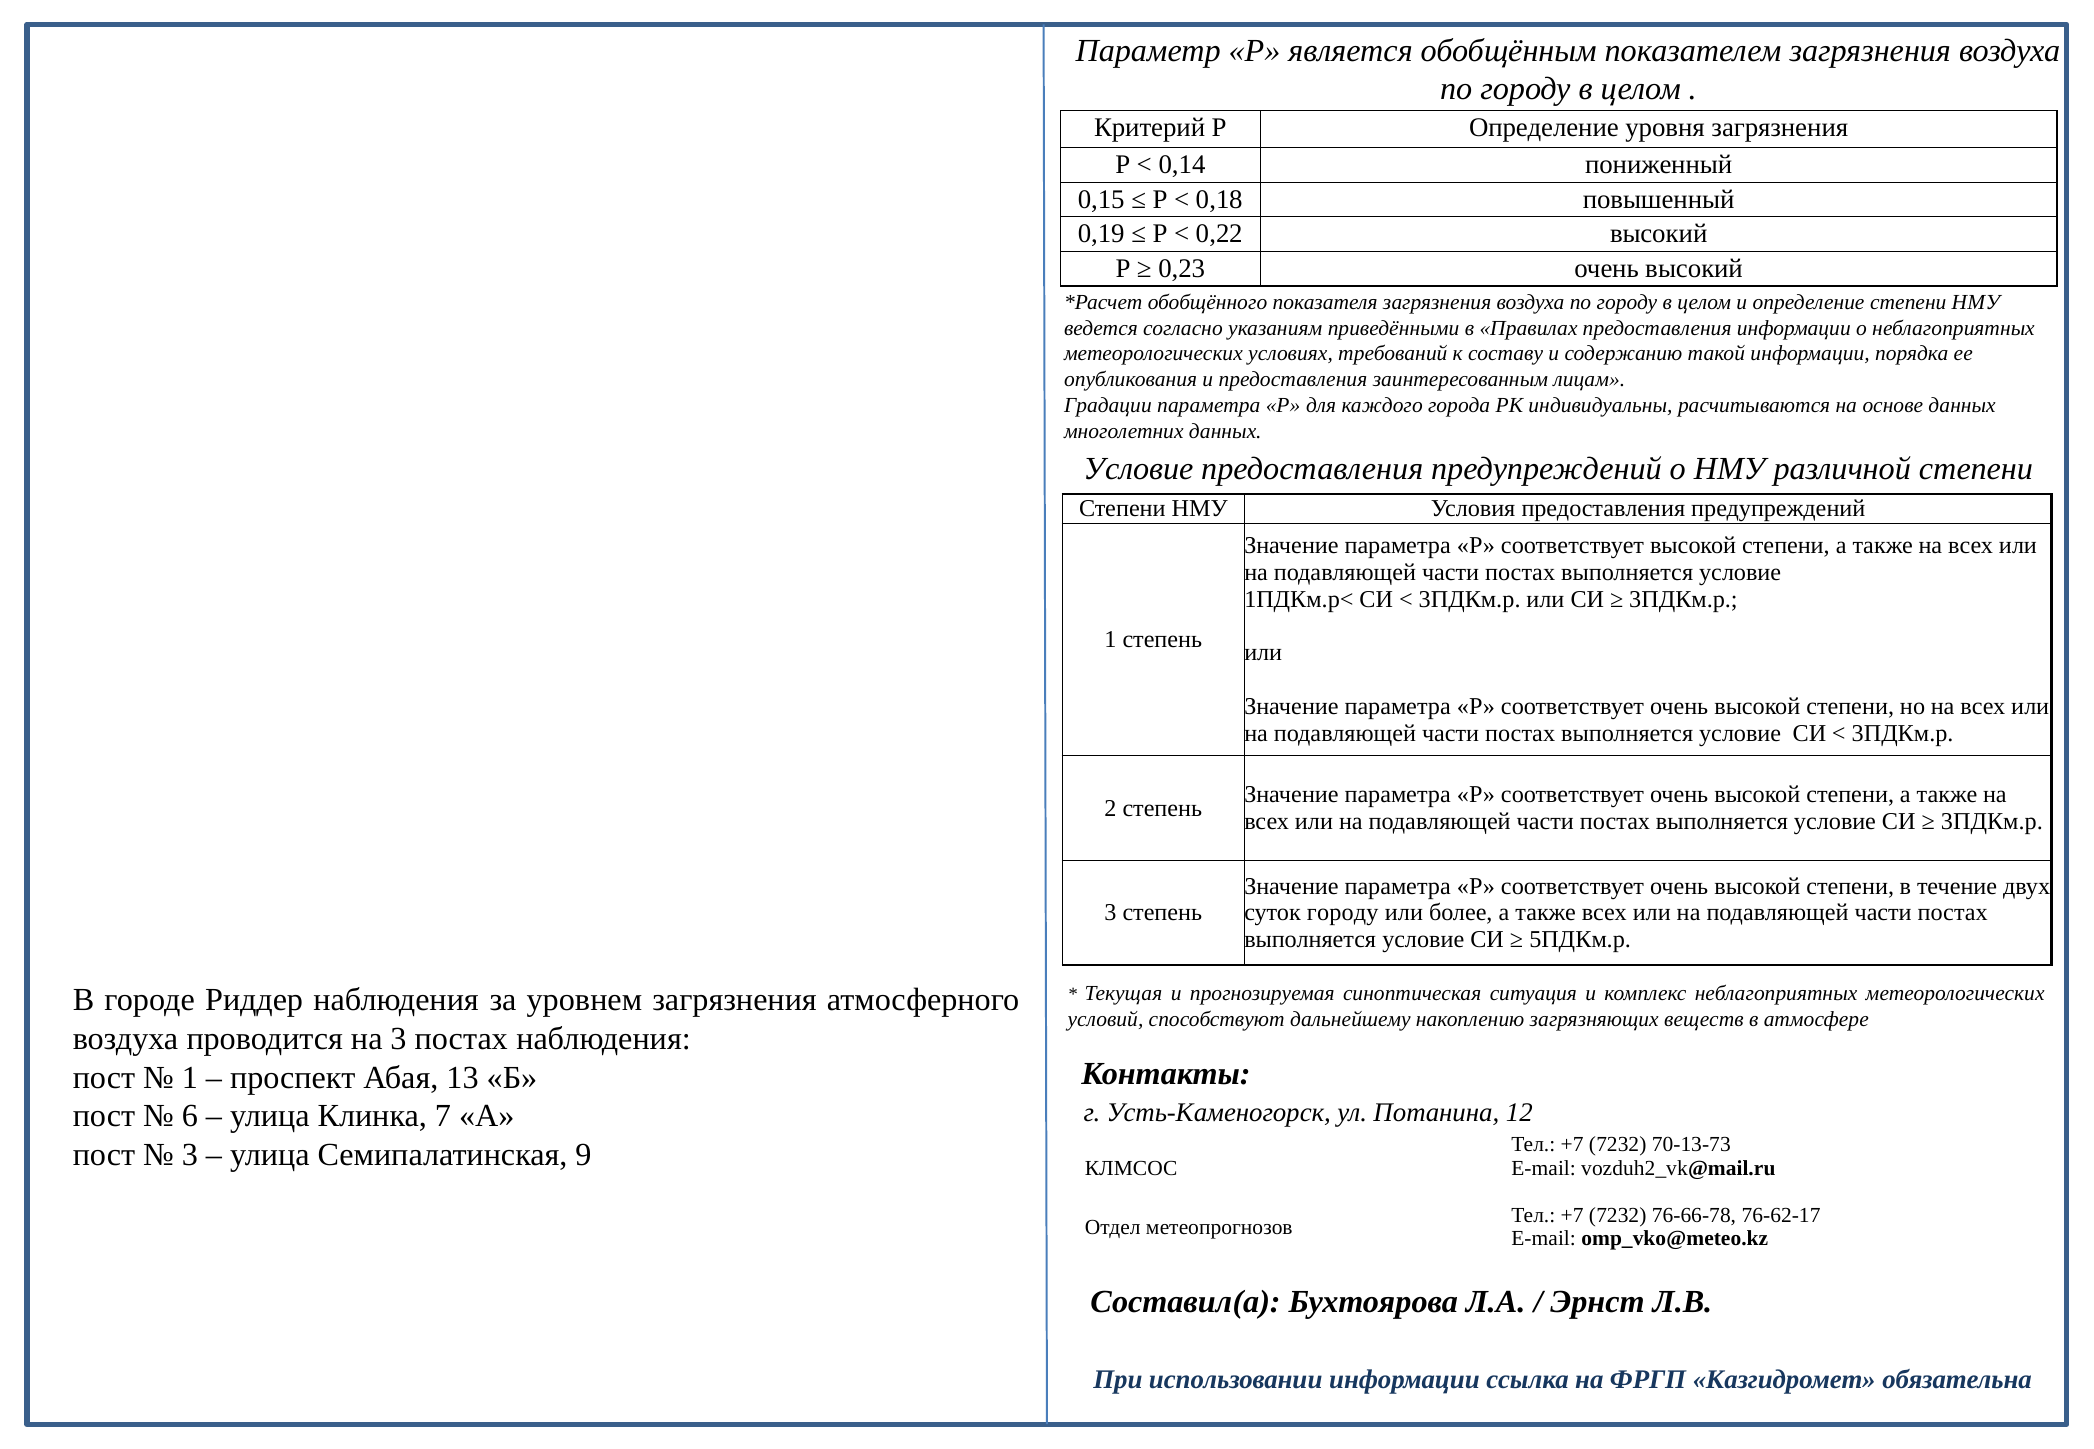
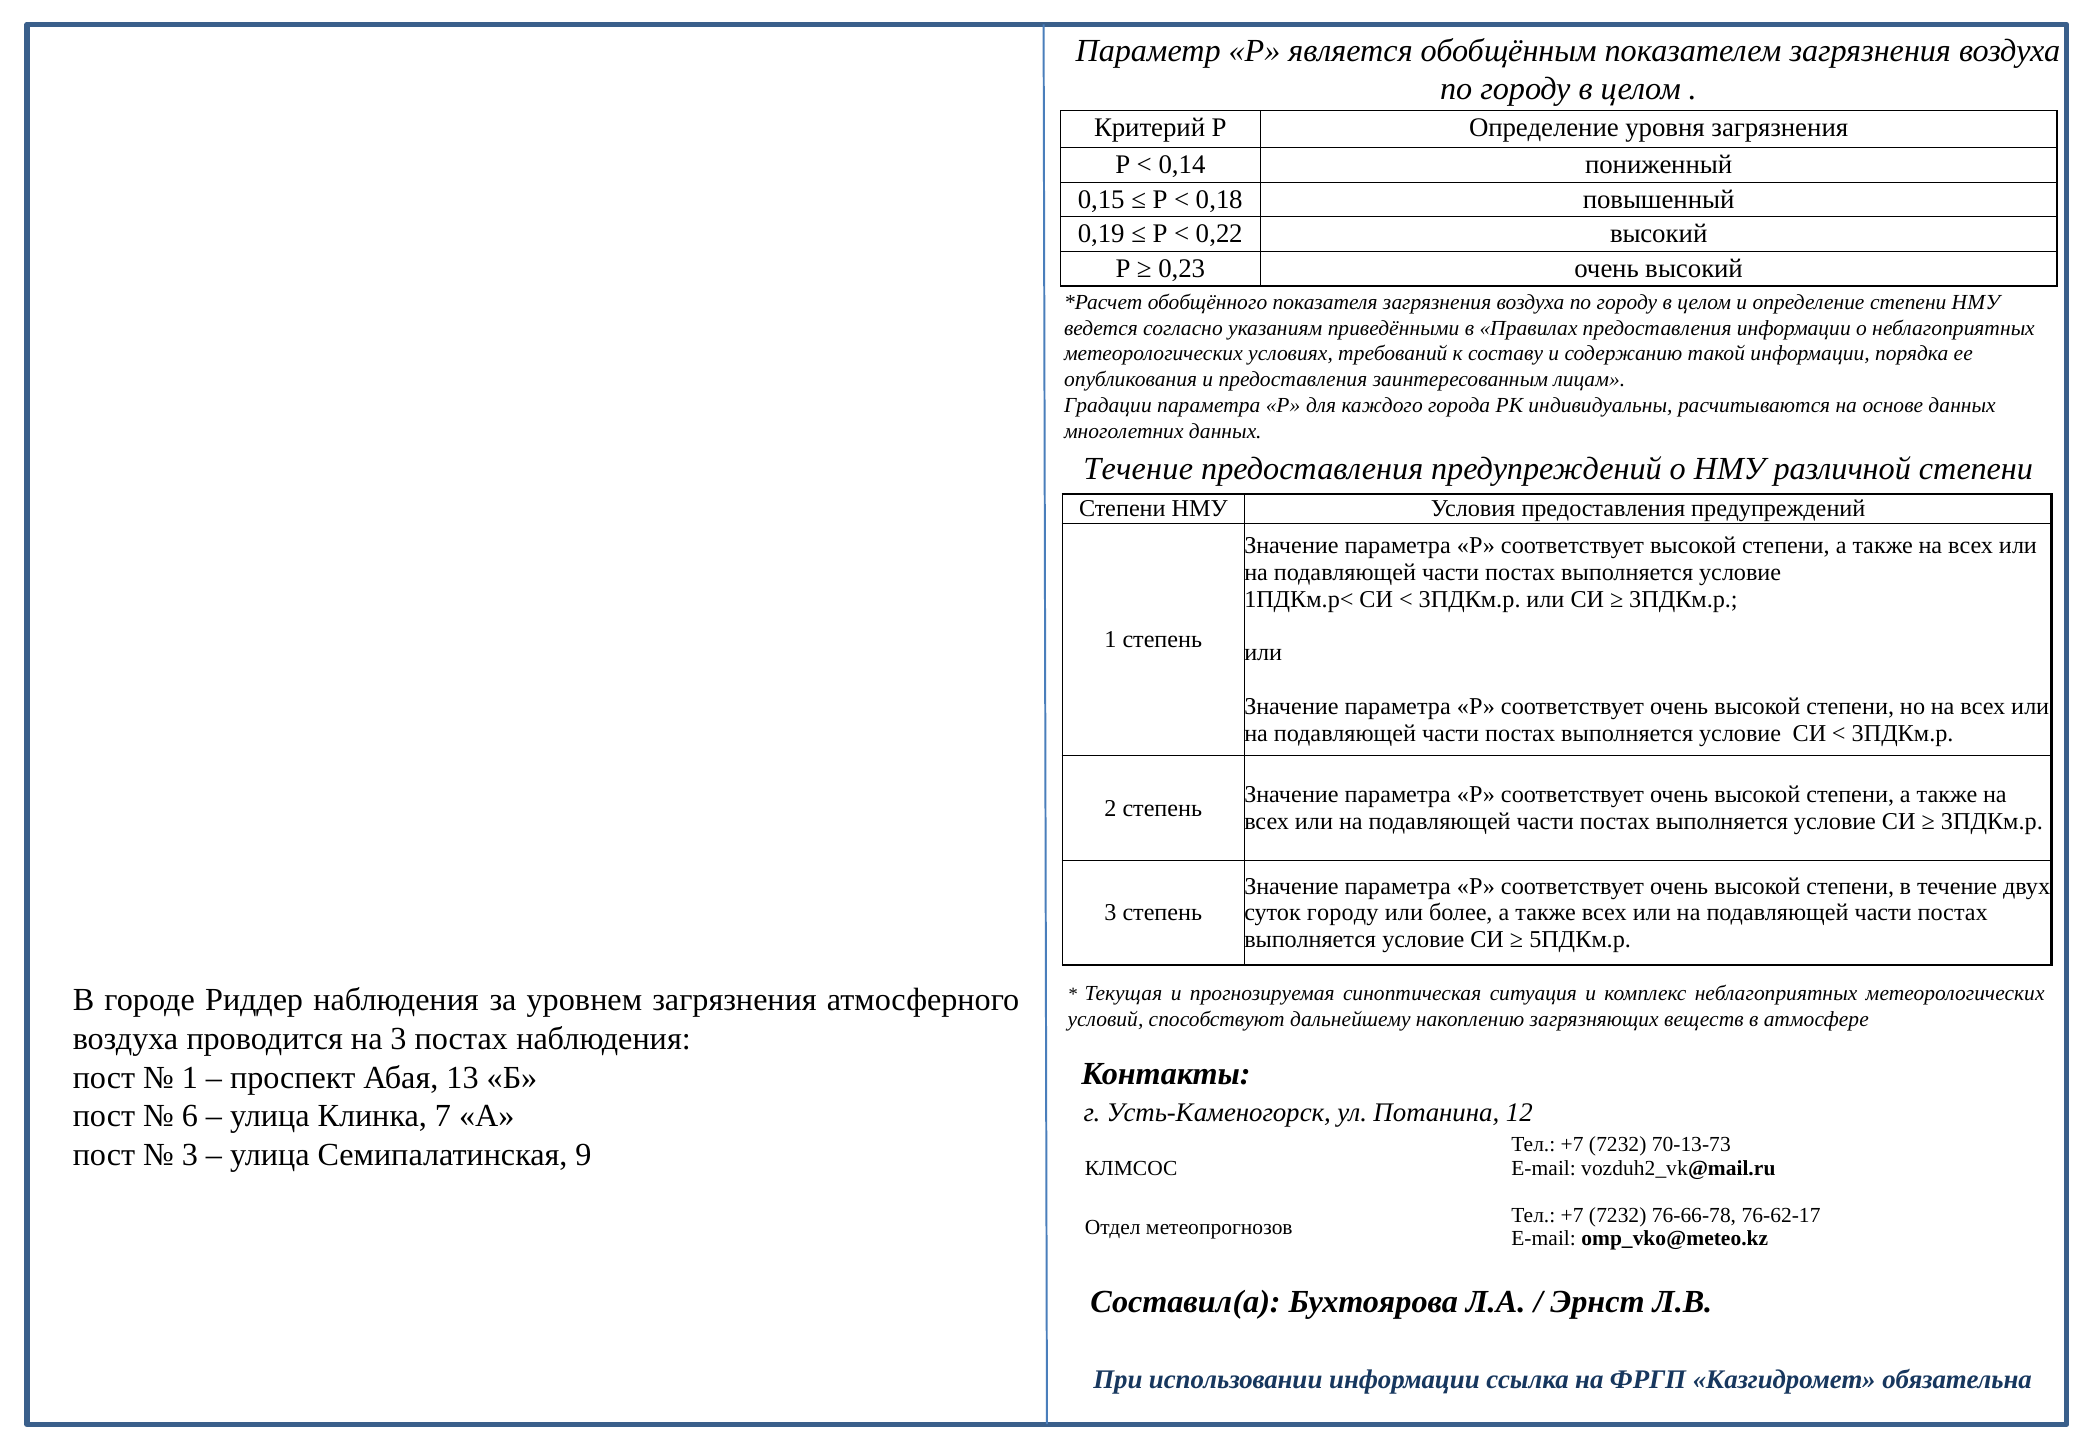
Условие at (1138, 469): Условие -> Течение
